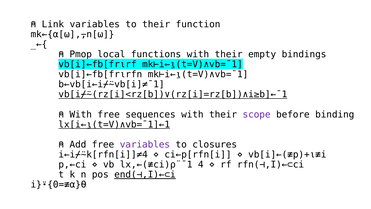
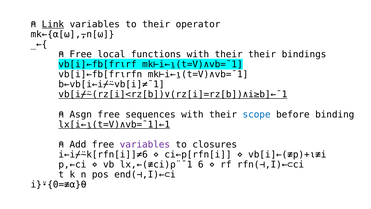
Link underline: none -> present
function: function -> operator
Pmop at (81, 54): Pmop -> Free
their empty: empty -> their
With at (81, 114): With -> Asgn
scope colour: purple -> blue
i←i⌿⍨k[rfn[i]]≠4: i←i⌿⍨k[rfn[i]]≠4 -> i←i⌿⍨k[rfn[i]]≠6
4: 4 -> 6
end(⊣,I)←⊂i underline: present -> none
